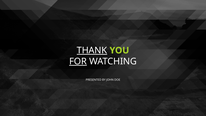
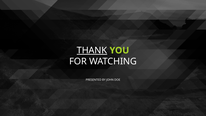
FOR underline: present -> none
